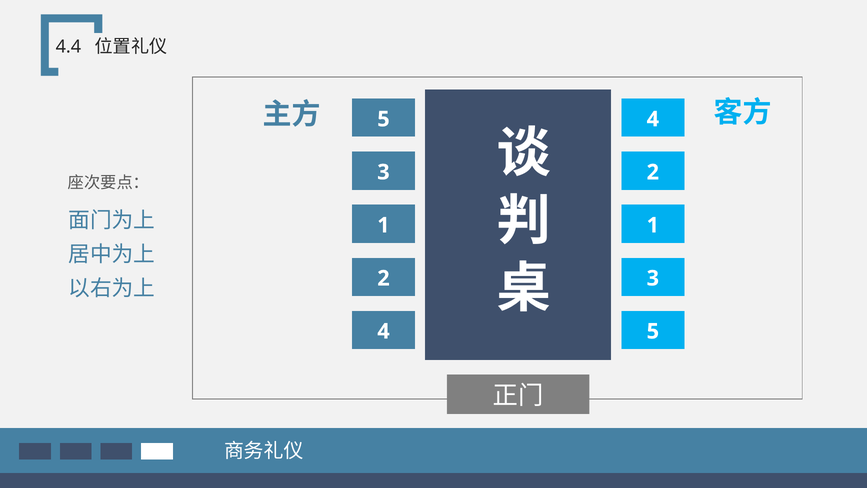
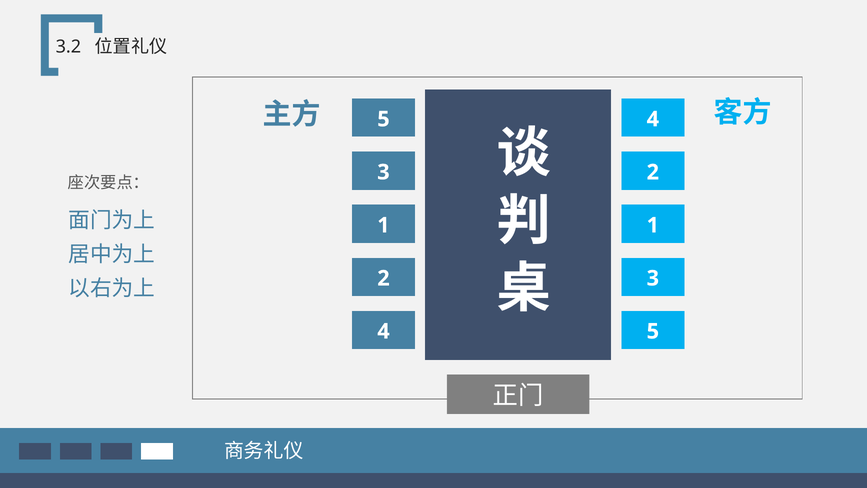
4.4: 4.4 -> 3.2
